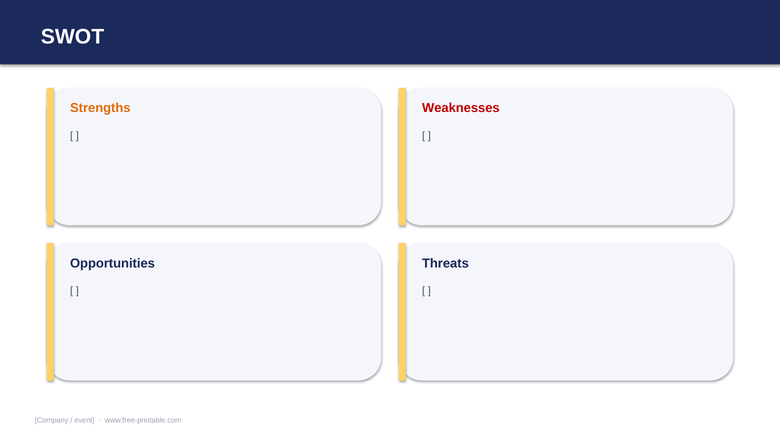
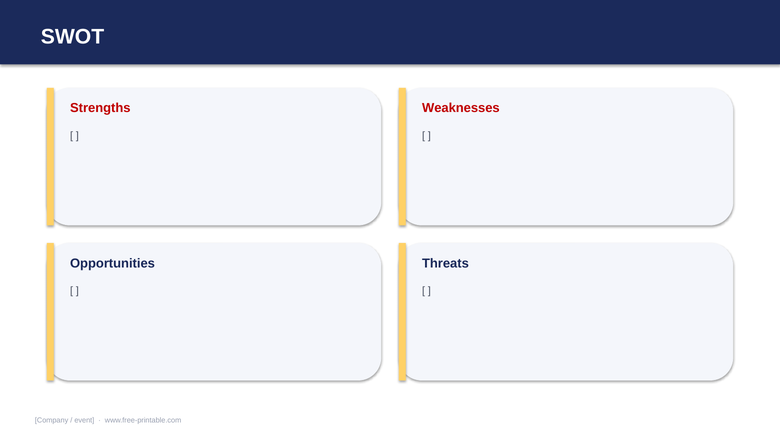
Strengths colour: orange -> red
